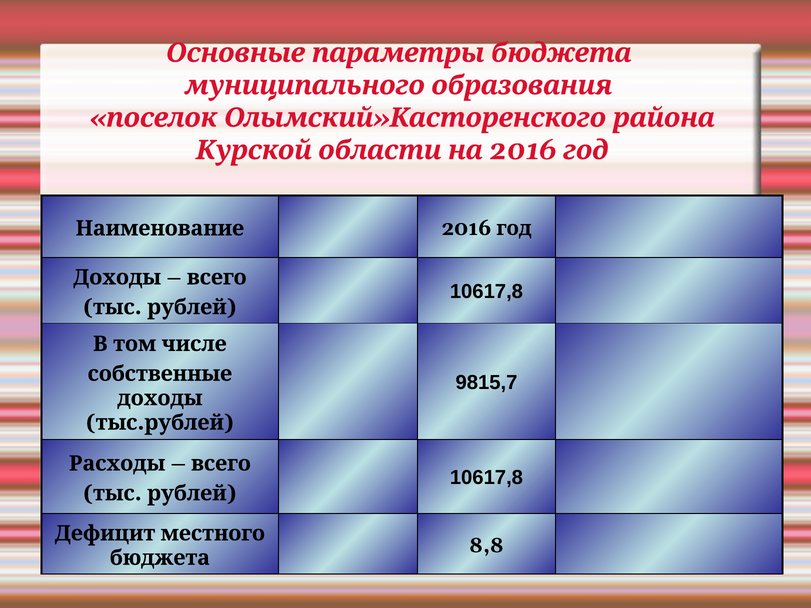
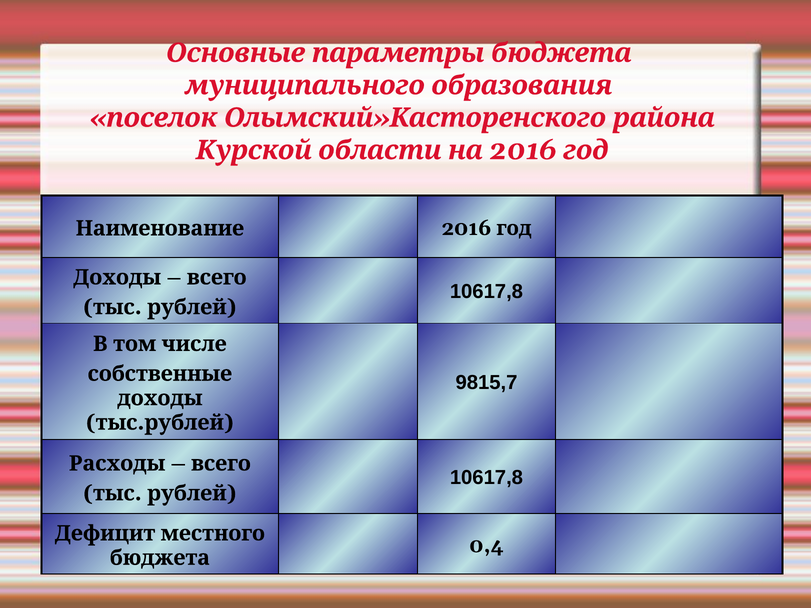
8,8: 8,8 -> 0,4
